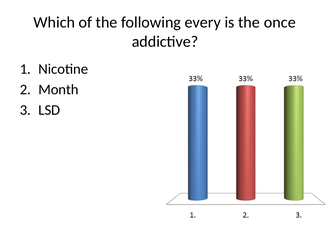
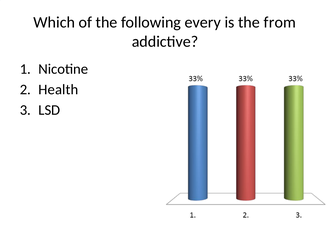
once: once -> from
Month: Month -> Health
